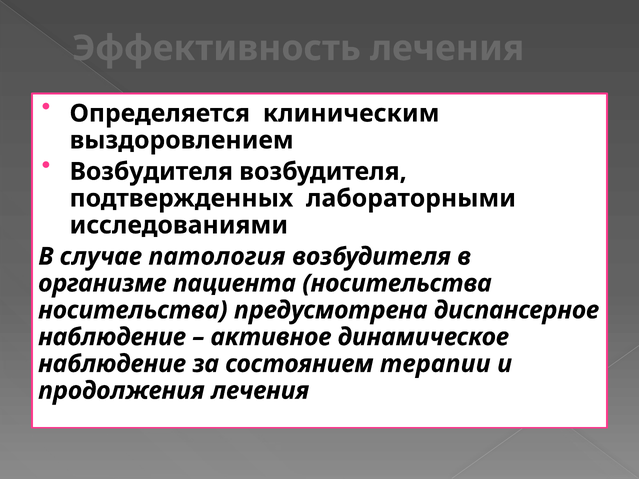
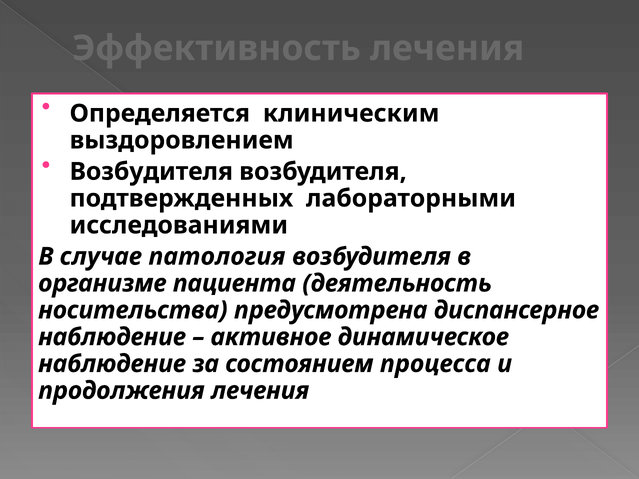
пациента носительства: носительства -> деятельность
терапии: терапии -> процесса
